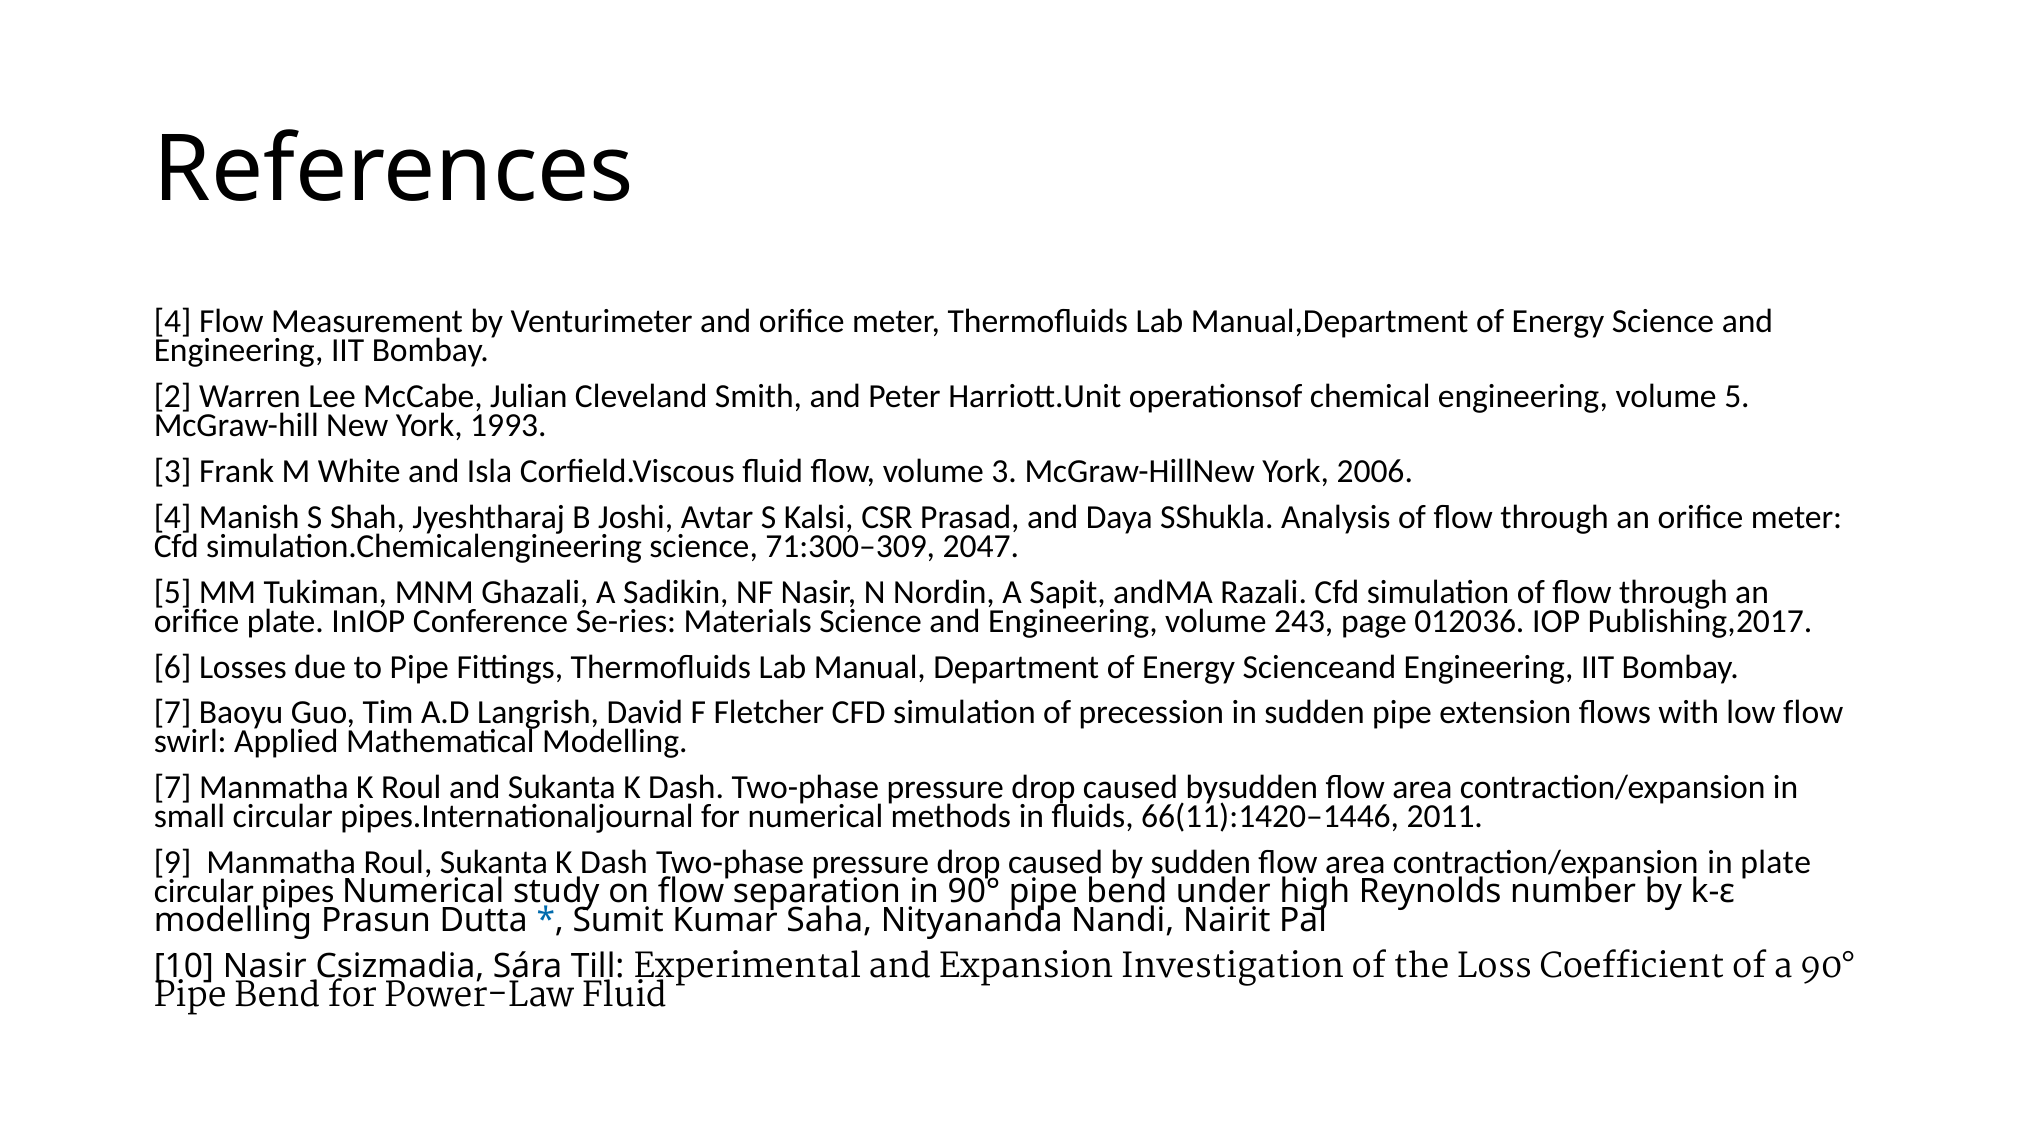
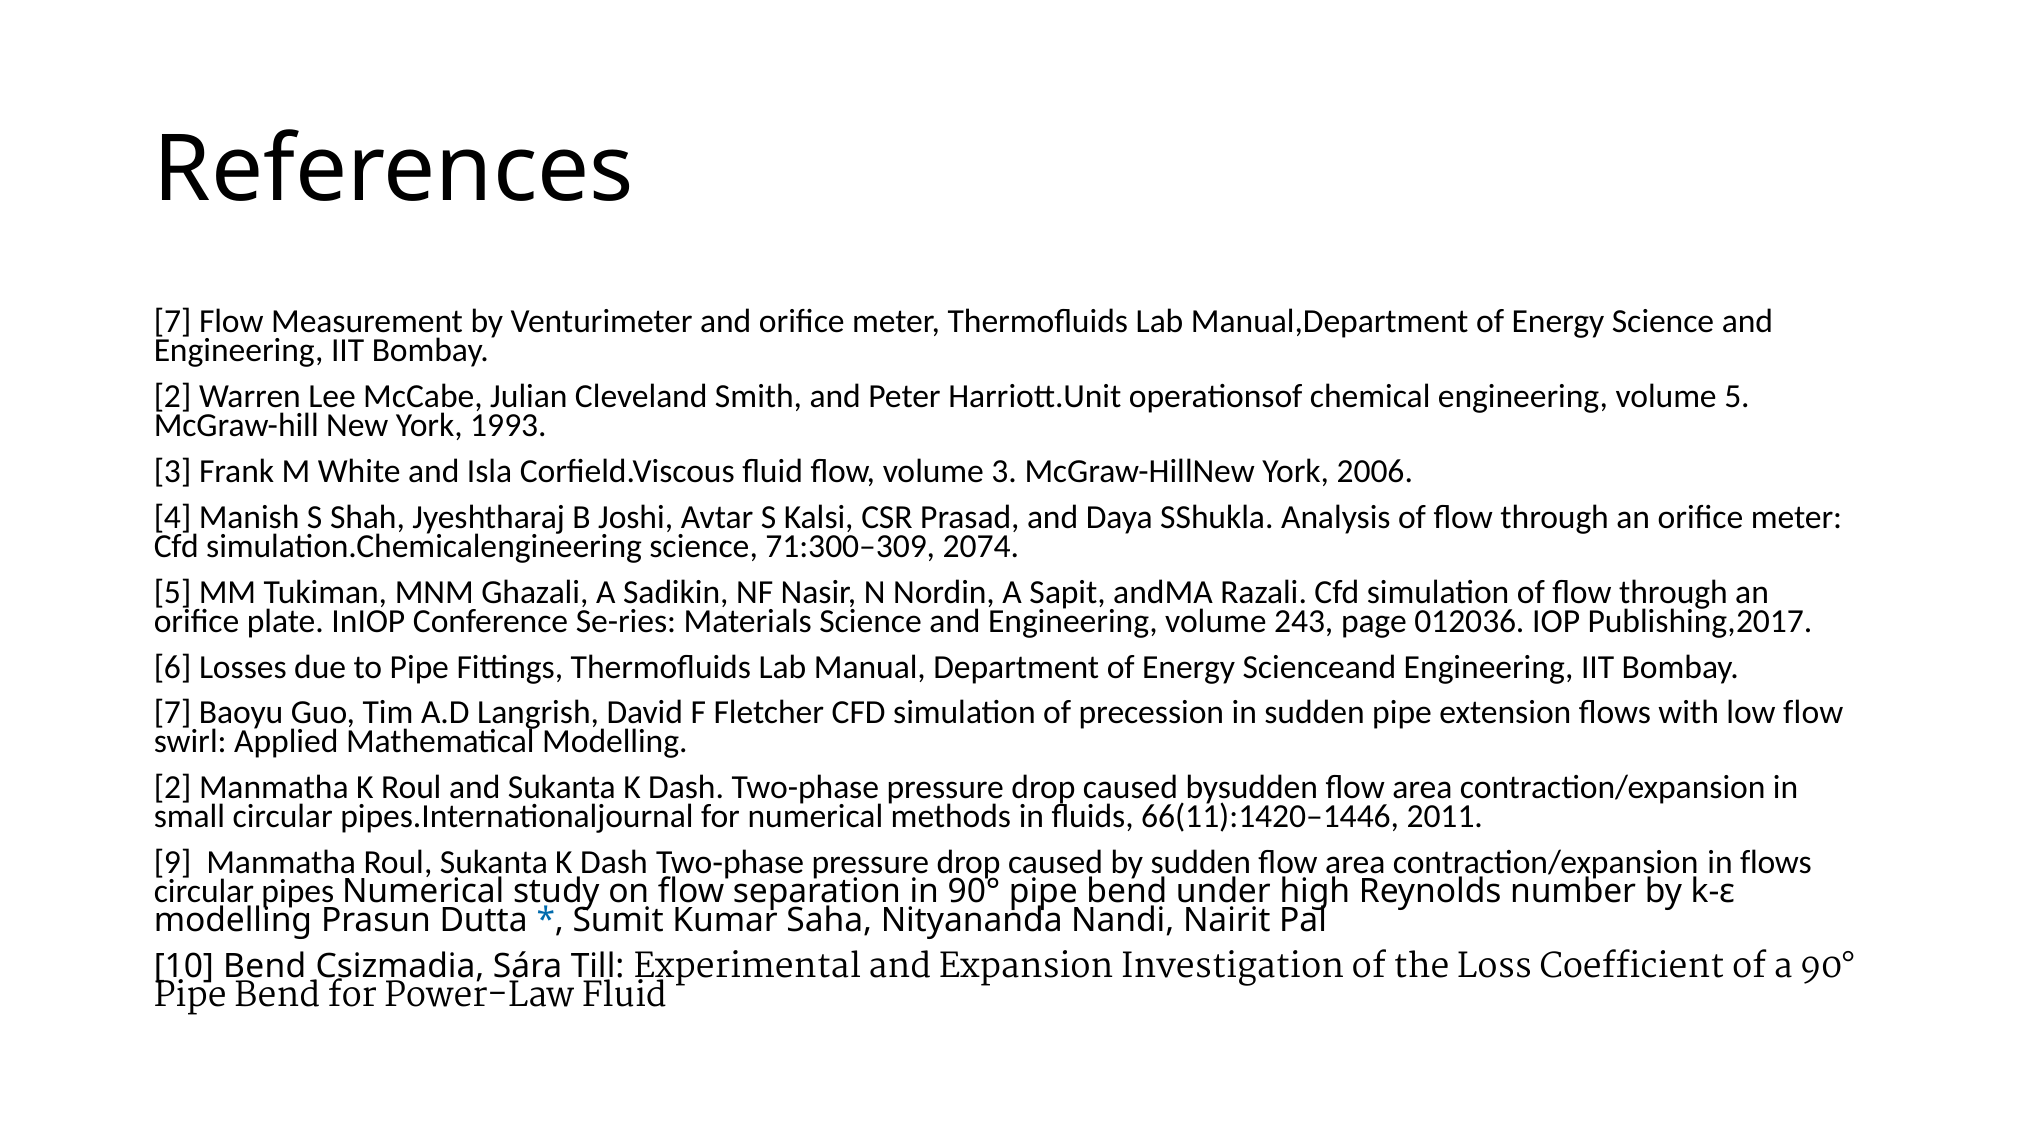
4 at (173, 322): 4 -> 7
2047: 2047 -> 2074
7 at (173, 788): 7 -> 2
in plate: plate -> flows
10 Nasir: Nasir -> Bend
